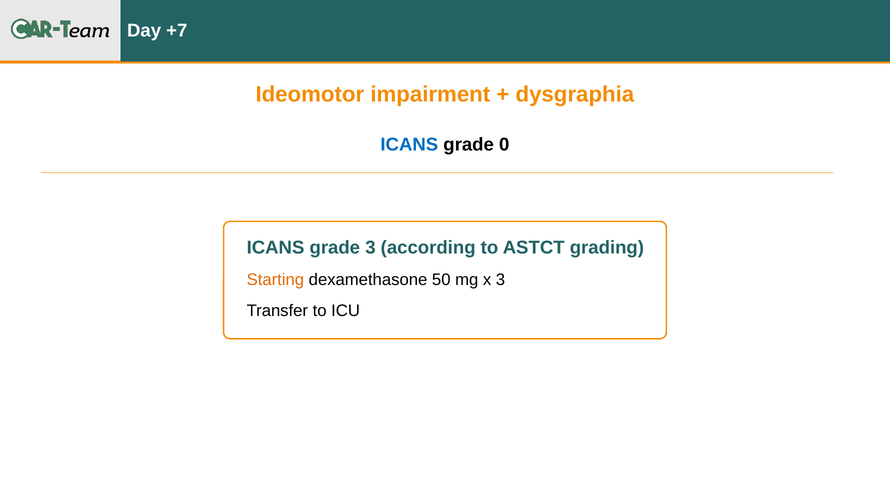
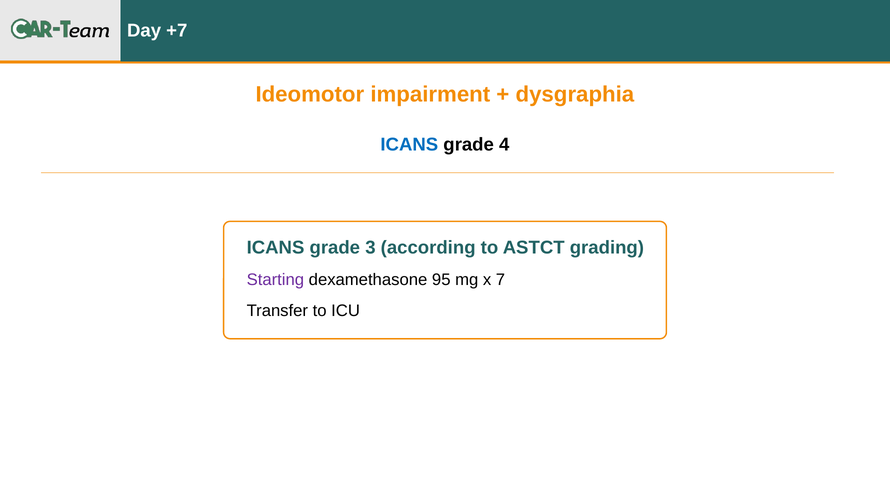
0: 0 -> 4
Starting colour: orange -> purple
50: 50 -> 95
x 3: 3 -> 7
